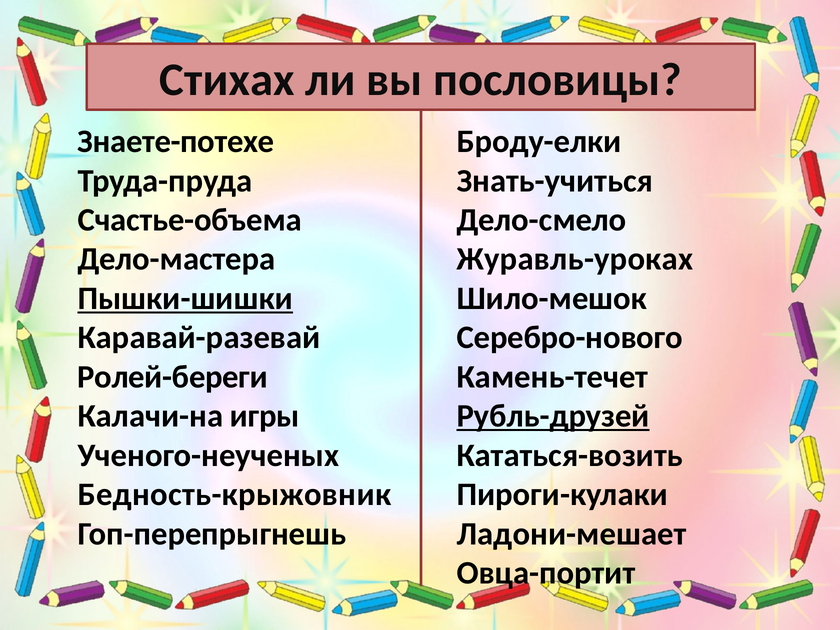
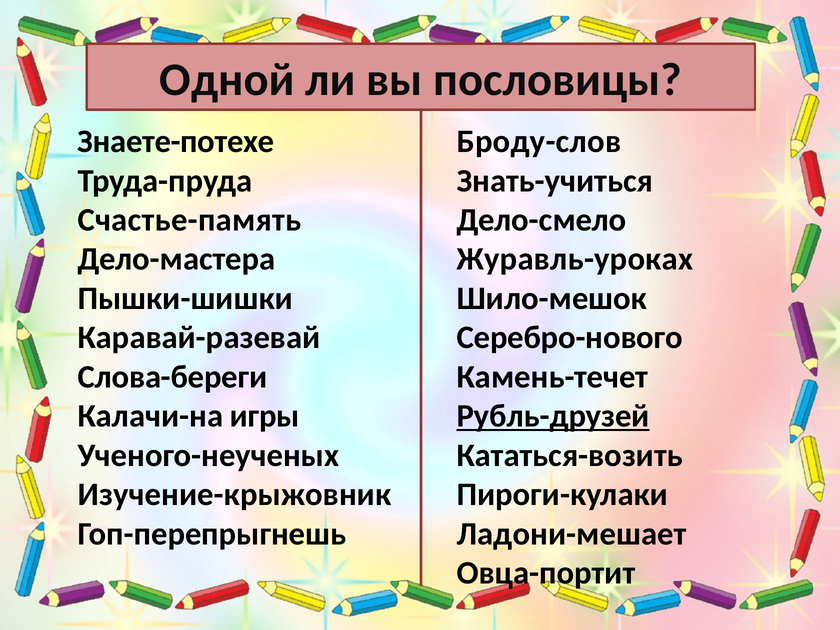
Стихах: Стихах -> Одной
Броду-елки: Броду-елки -> Броду-слов
Счастье-объема: Счастье-объема -> Счастье-память
Пышки-шишки underline: present -> none
Ролей-береги: Ролей-береги -> Слова-береги
Бедность-крыжовник: Бедность-крыжовник -> Изучение-крыжовник
